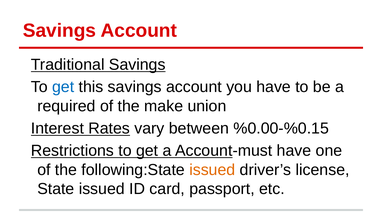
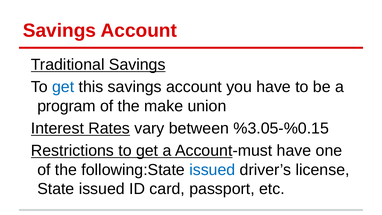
required: required -> program
%0.00-%0.15: %0.00-%0.15 -> %3.05-%0.15
issued at (212, 170) colour: orange -> blue
